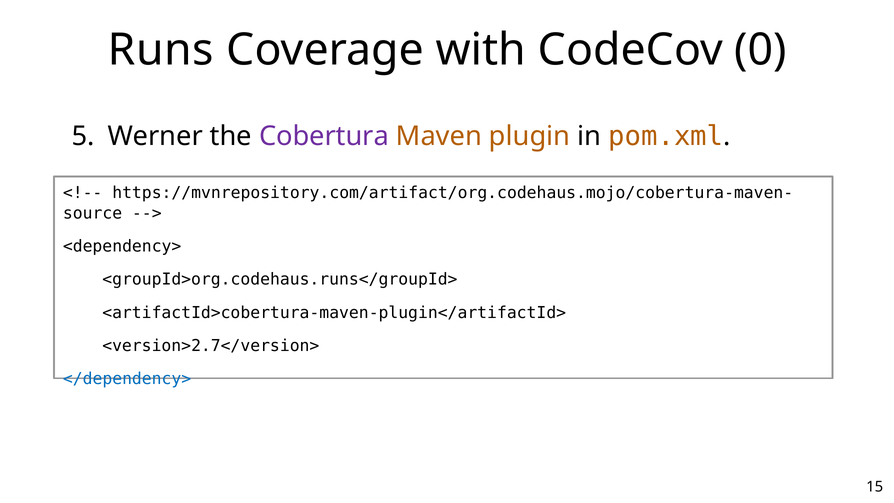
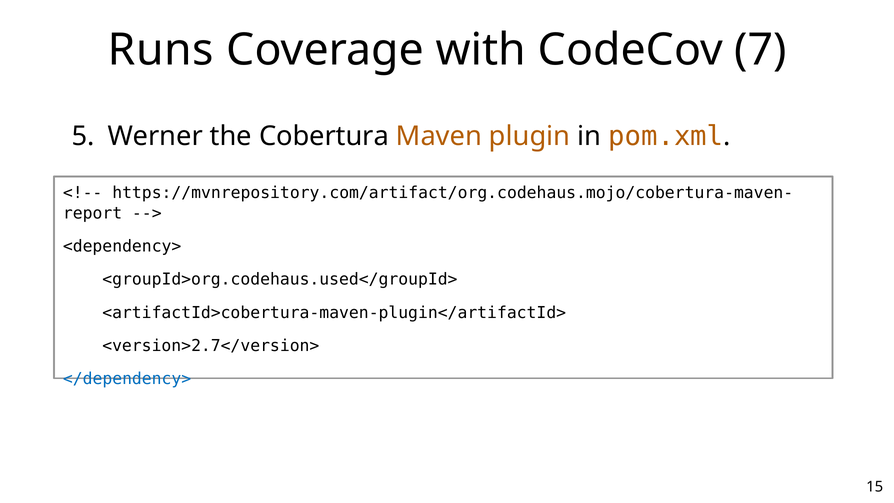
0: 0 -> 7
Cobertura colour: purple -> black
source: source -> report
<groupId>org.codehaus.runs</groupId>: <groupId>org.codehaus.runs</groupId> -> <groupId>org.codehaus.used</groupId>
